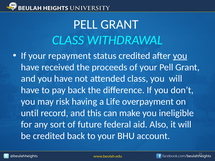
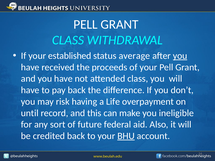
repayment: repayment -> established
status credited: credited -> average
BHU underline: none -> present
